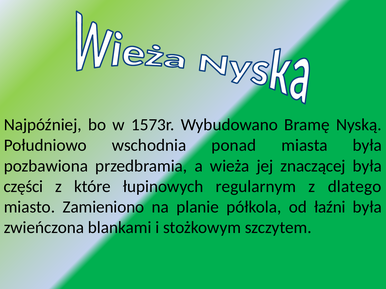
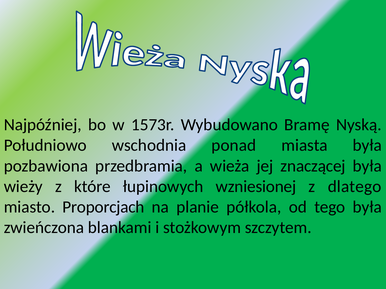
części: części -> wieży
regularnym: regularnym -> wzniesionej
Zamieniono: Zamieniono -> Proporcjach
łaźni: łaźni -> tego
